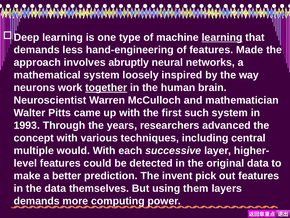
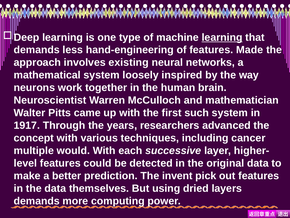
abruptly: abruptly -> existing
together underline: present -> none
1993: 1993 -> 1917
central: central -> cancer
them: them -> dried
